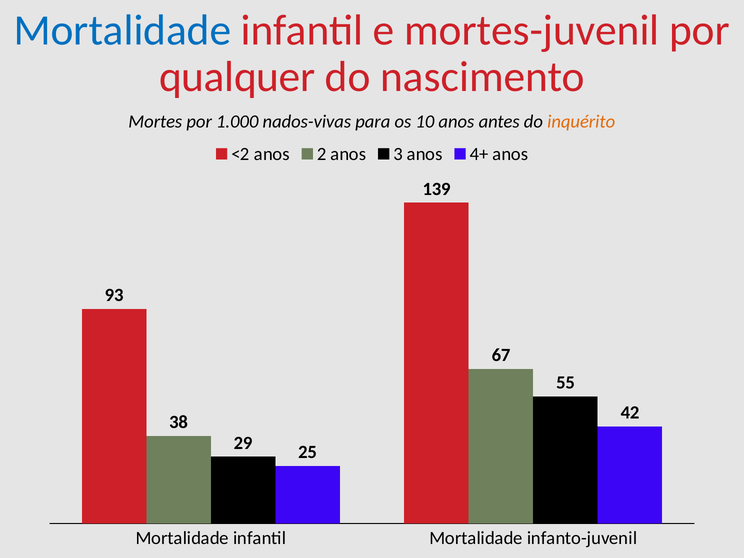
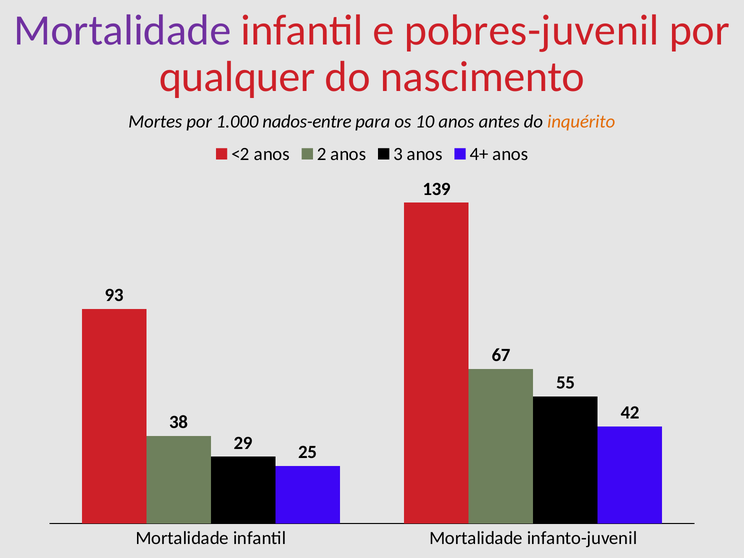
Mortalidade at (122, 30) colour: blue -> purple
mortes-juvenil: mortes-juvenil -> pobres-juvenil
nados-vivas: nados-vivas -> nados-entre
